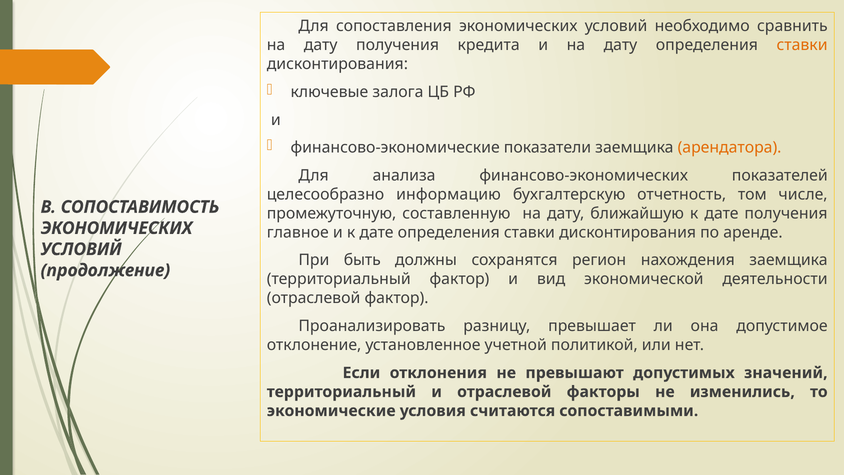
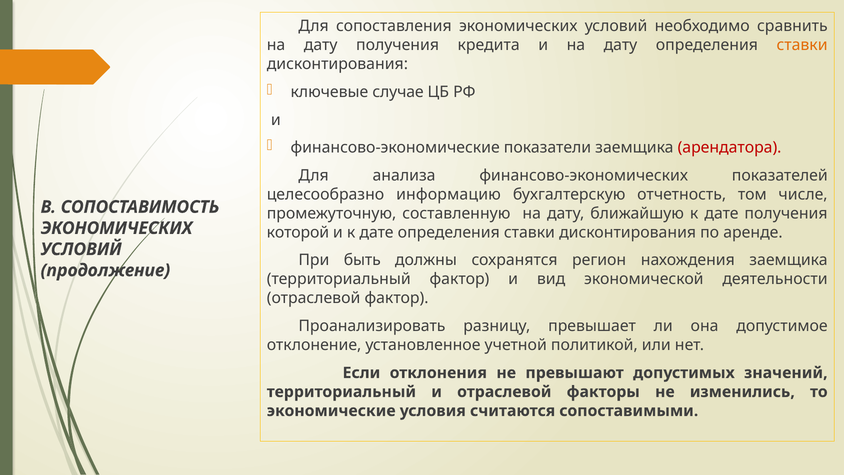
залога: залога -> случае
арендатора colour: orange -> red
главное: главное -> которой
